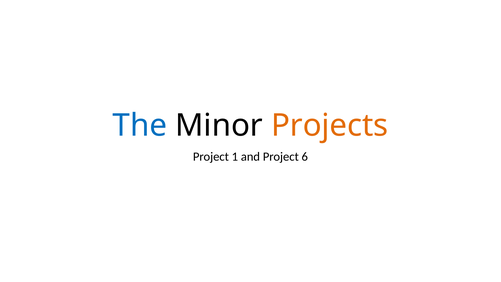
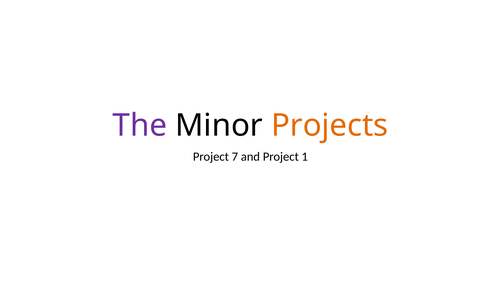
The colour: blue -> purple
1: 1 -> 7
6: 6 -> 1
